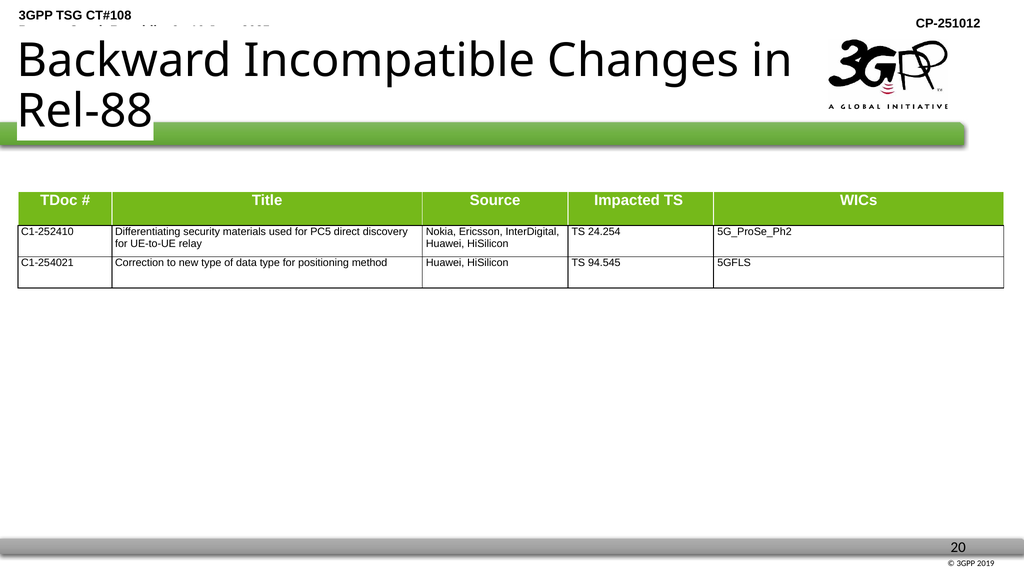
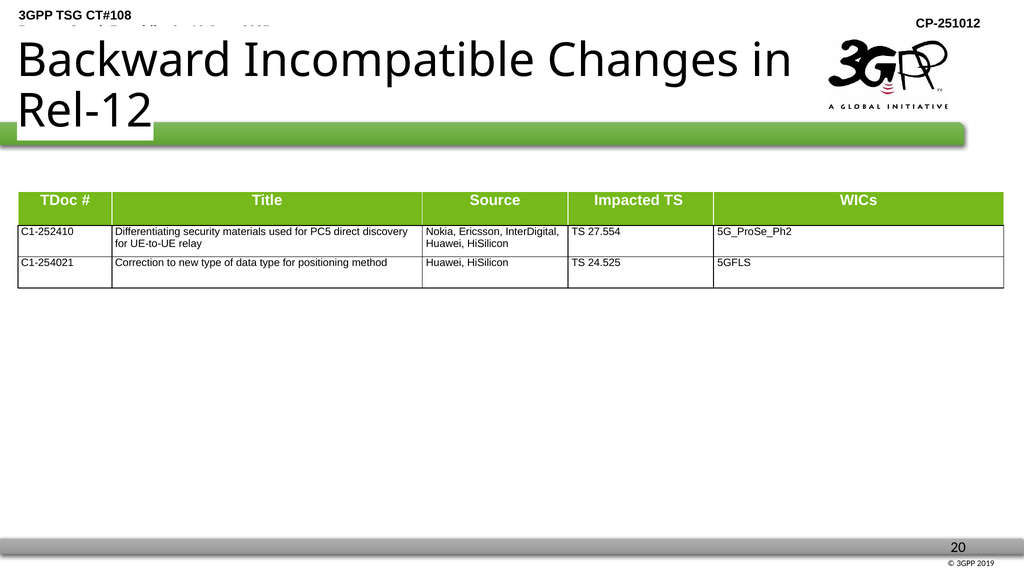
Rel-88: Rel-88 -> Rel-12
24.254: 24.254 -> 27.554
94.545: 94.545 -> 24.525
